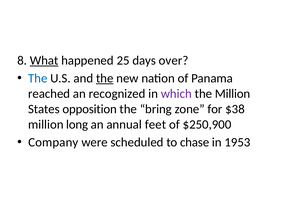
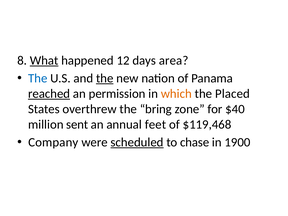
25: 25 -> 12
over: over -> area
reached underline: none -> present
recognized: recognized -> permission
which colour: purple -> orange
the Million: Million -> Placed
opposition: opposition -> overthrew
$38: $38 -> $40
long: long -> sent
$250,900: $250,900 -> $119,468
scheduled underline: none -> present
1953: 1953 -> 1900
